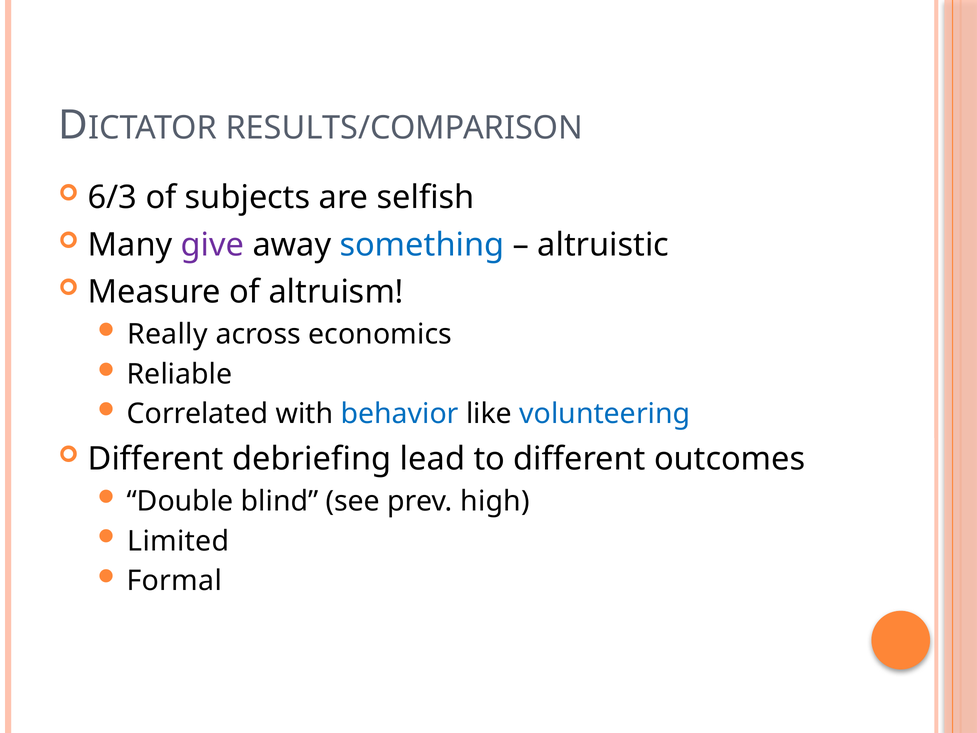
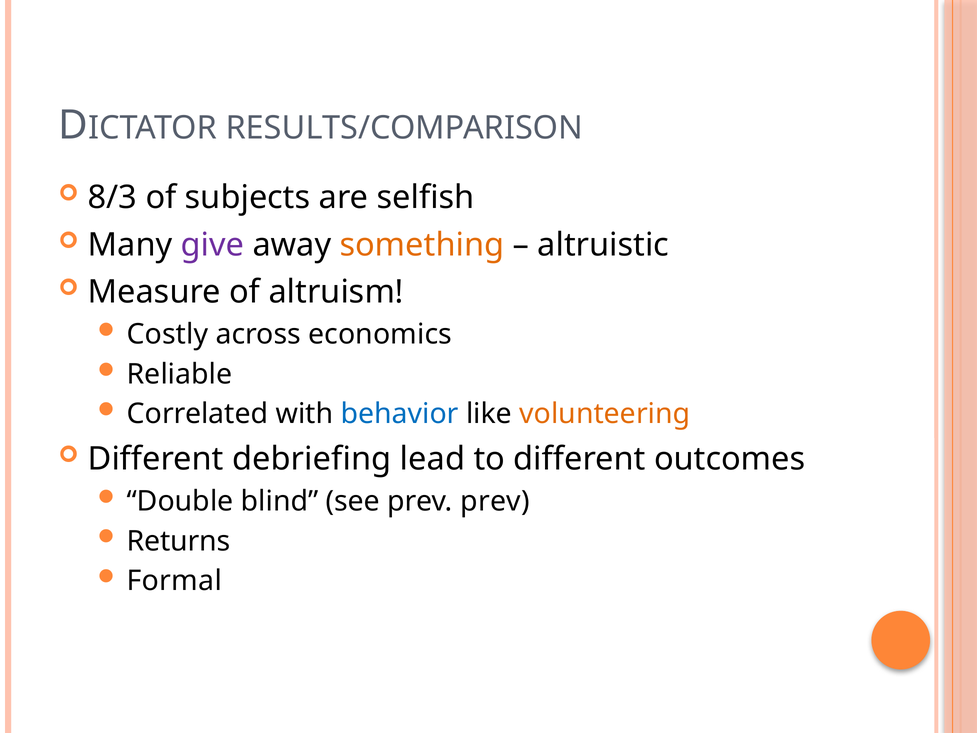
6/3: 6/3 -> 8/3
something colour: blue -> orange
Really: Really -> Costly
volunteering colour: blue -> orange
prev high: high -> prev
Limited: Limited -> Returns
